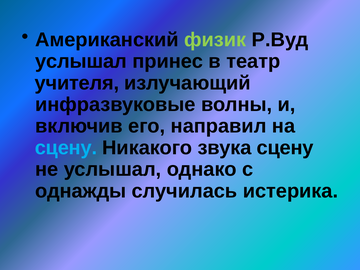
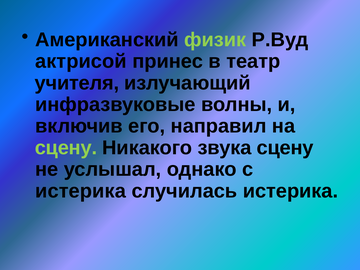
услышал at (81, 61): услышал -> актрисой
сцену at (66, 148) colour: light blue -> light green
однажды at (81, 191): однажды -> истерика
